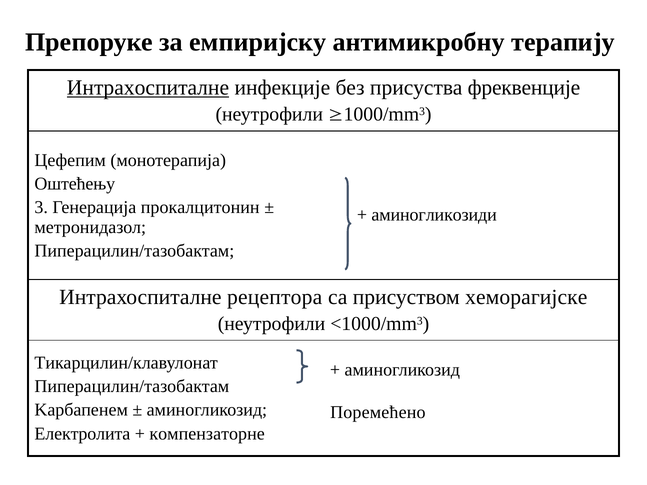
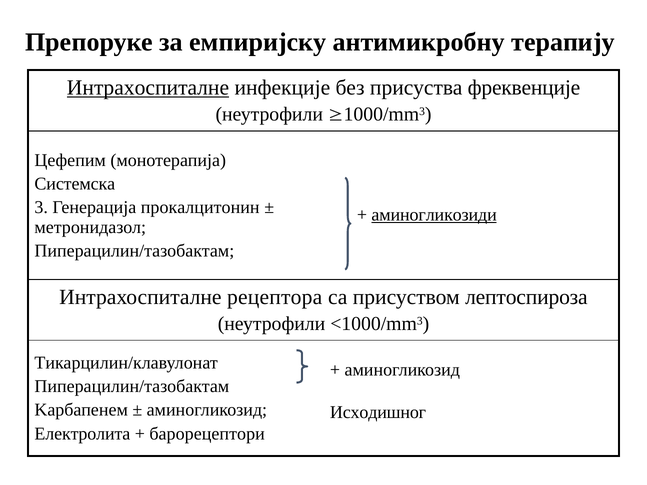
Оштећењу: Оштећењу -> Системска
аминогликозиди underline: none -> present
хеморагијске: хеморагијске -> лептоспироза
Поремећено: Поремећено -> Исходишног
компензаторне: компензаторне -> барорецептори
